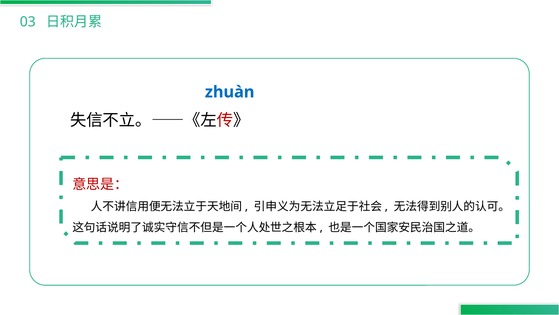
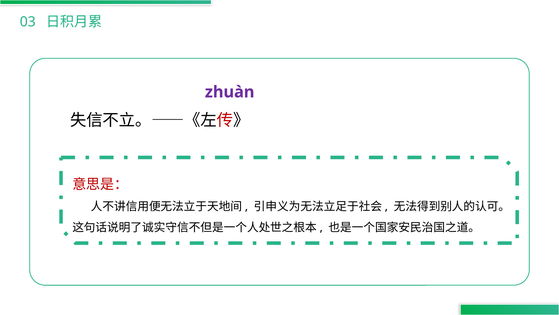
zhuàn colour: blue -> purple
